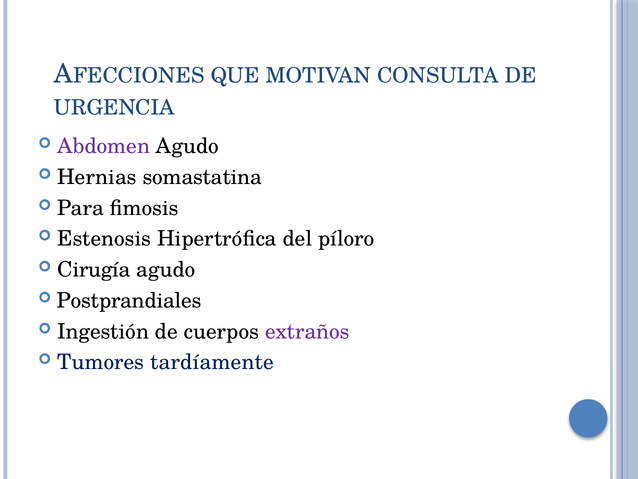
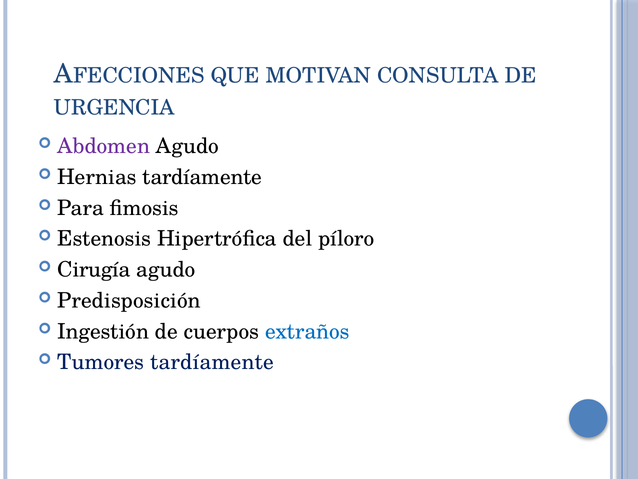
Hernias somastatina: somastatina -> tardíamente
Postprandiales: Postprandiales -> Predisposición
extraños colour: purple -> blue
